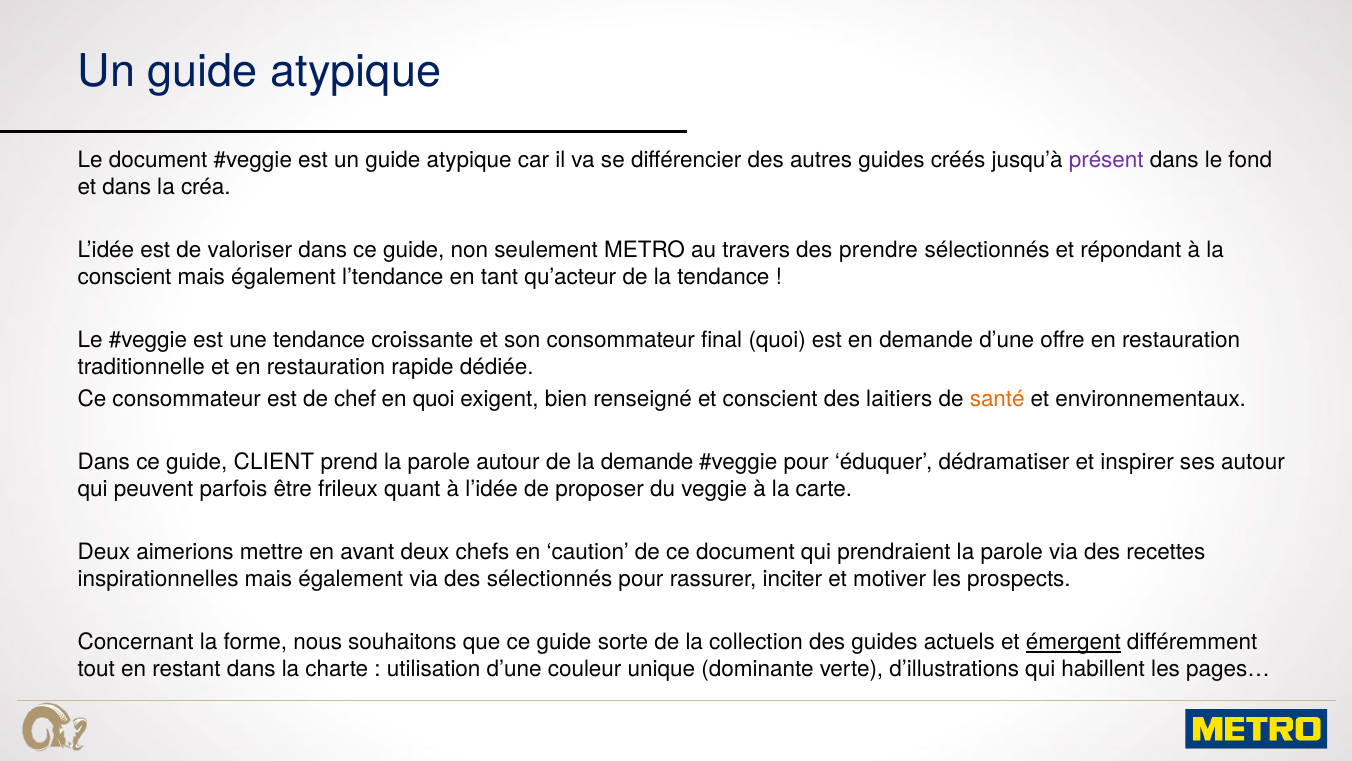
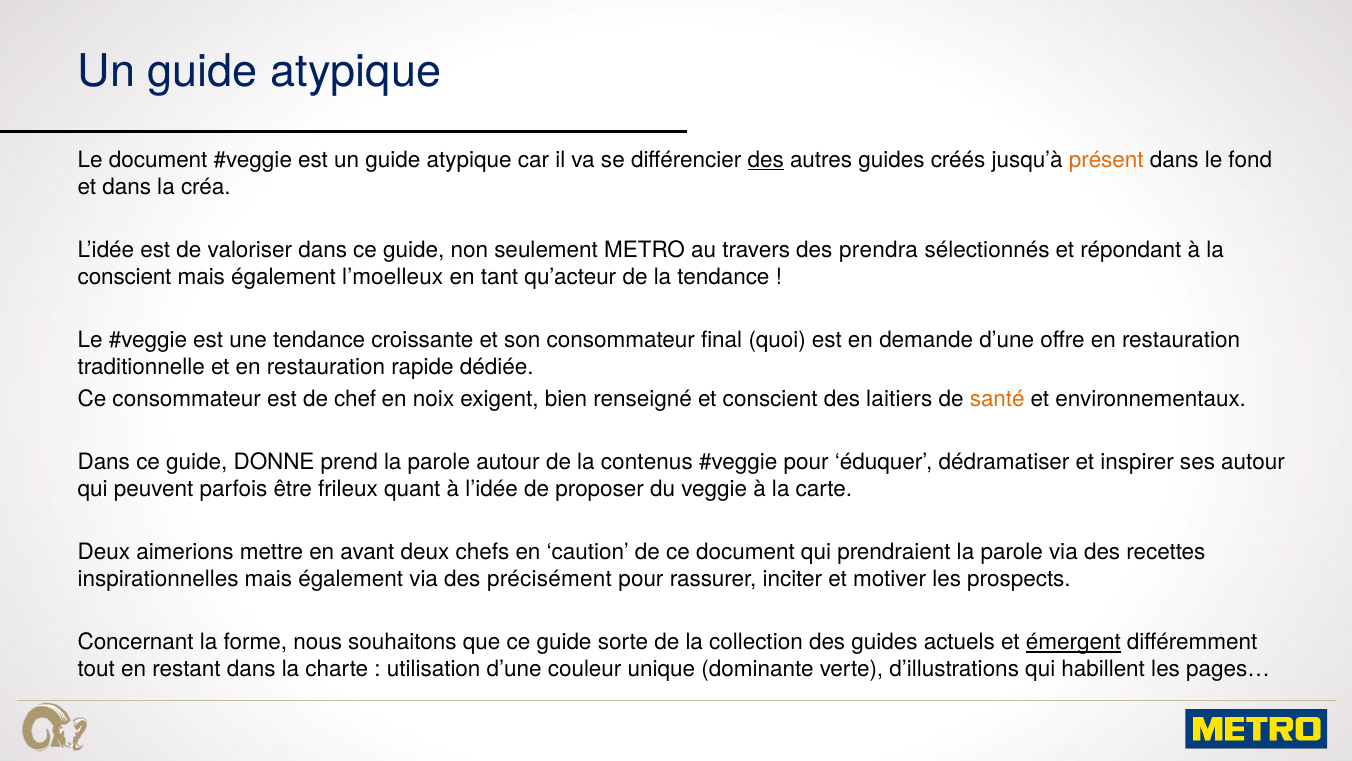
des at (766, 160) underline: none -> present
présent colour: purple -> orange
prendre: prendre -> prendra
l’tendance: l’tendance -> l’moelleux
en quoi: quoi -> noix
CLIENT: CLIENT -> DONNE
la demande: demande -> contenus
des sélectionnés: sélectionnés -> précisément
